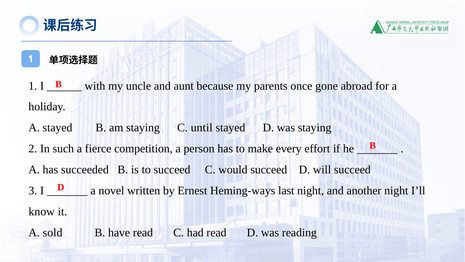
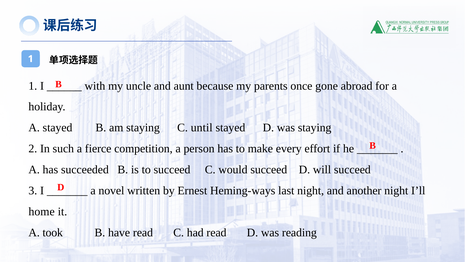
know: know -> home
sold: sold -> took
